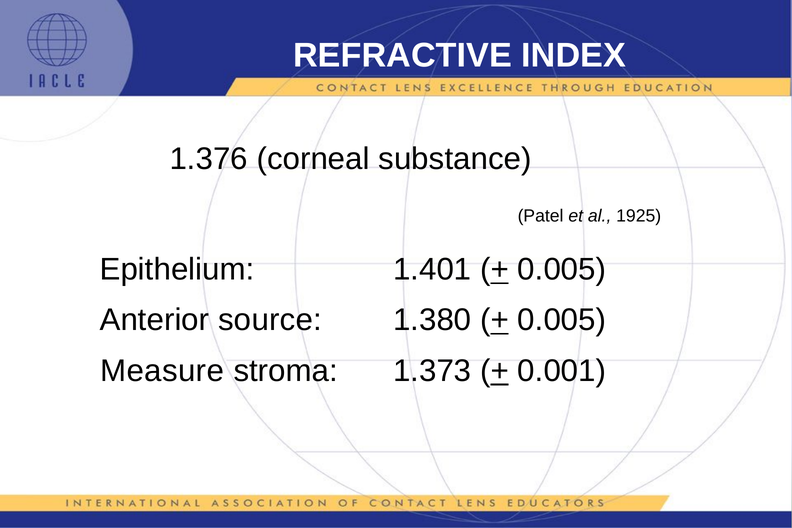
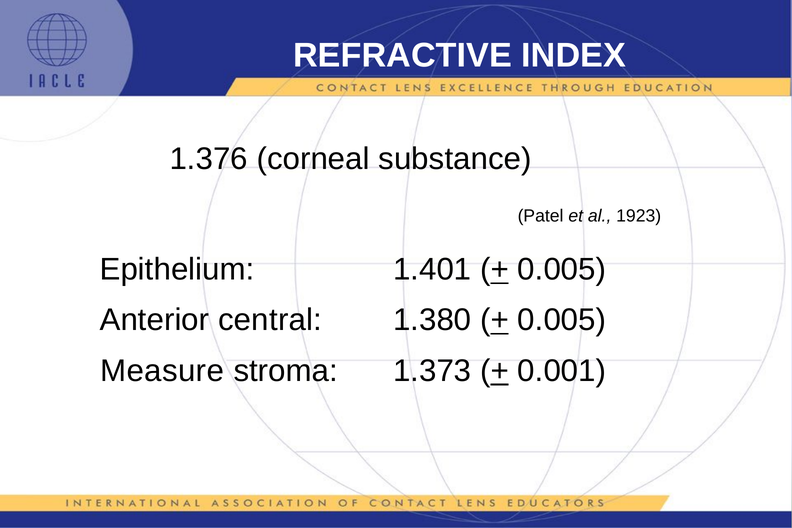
1925: 1925 -> 1923
source: source -> central
